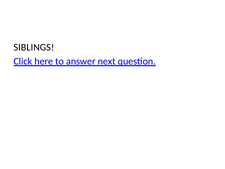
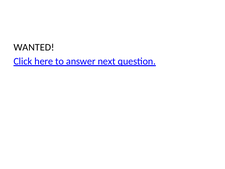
SIBLINGS: SIBLINGS -> WANTED
